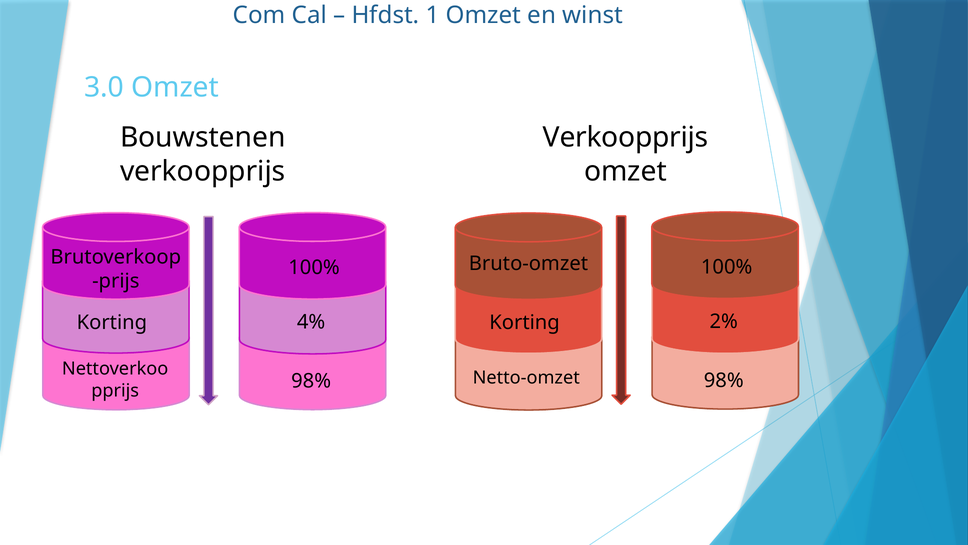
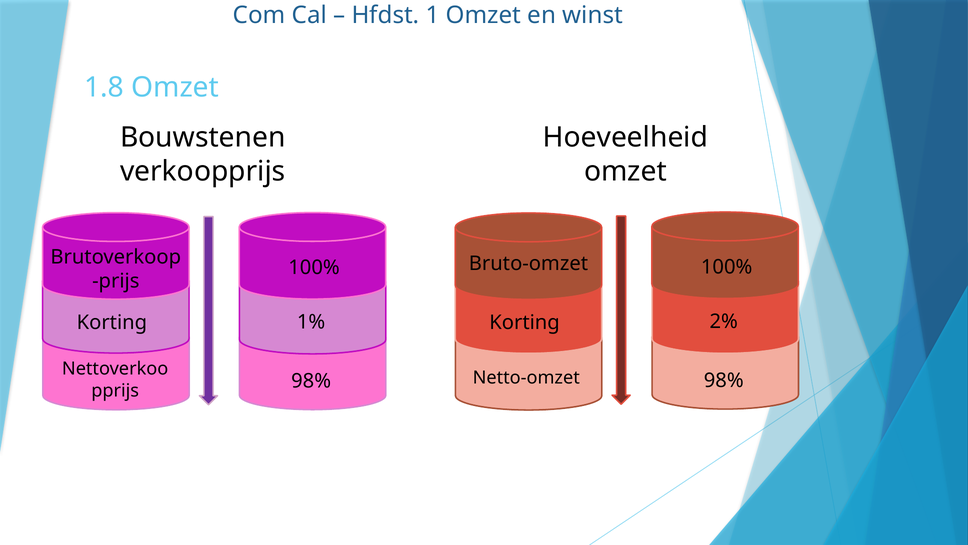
3.0: 3.0 -> 1.8
Verkoopprijs at (626, 137): Verkoopprijs -> Hoeveelheid
4%: 4% -> 1%
